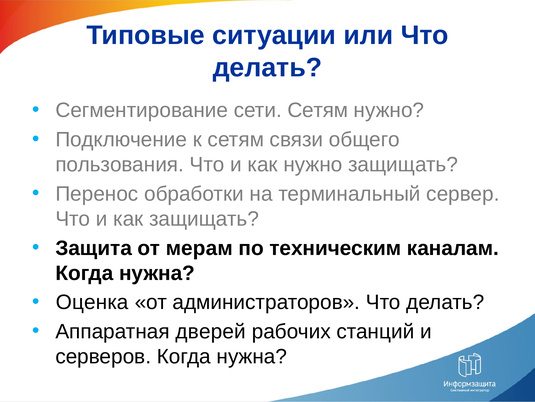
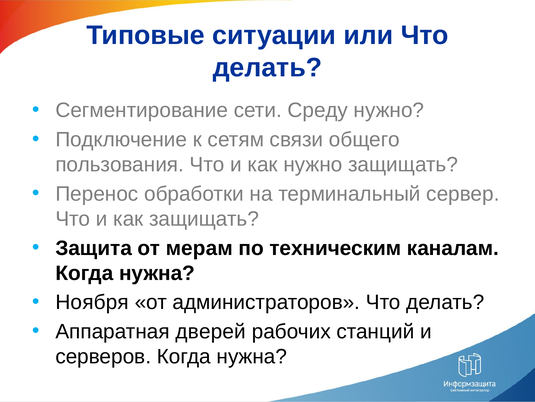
сети Сетям: Сетям -> Среду
Оценка: Оценка -> Ноября
